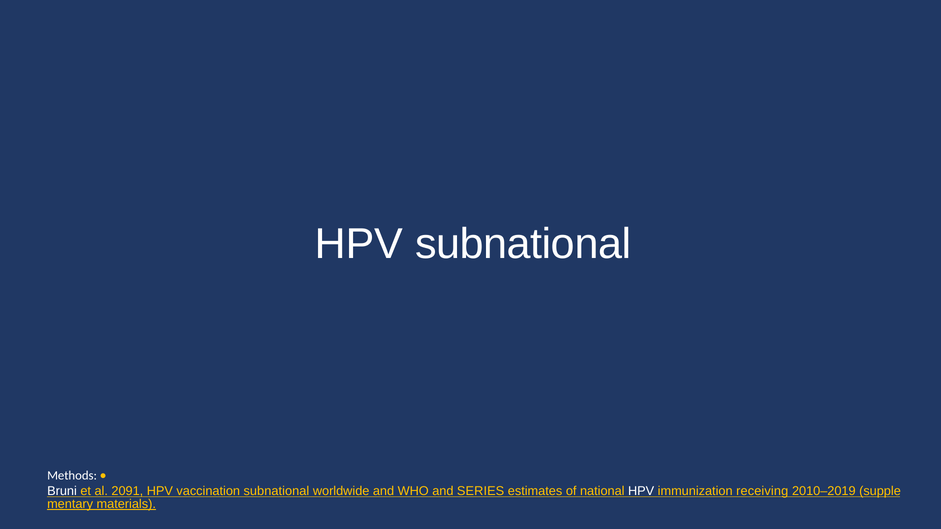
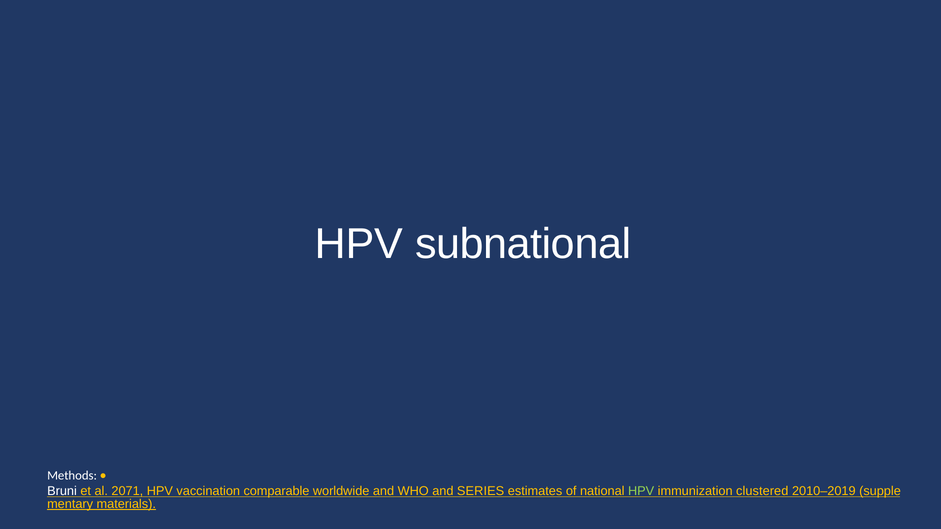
2091: 2091 -> 2071
vaccination subnational: subnational -> comparable
HPV at (641, 491) colour: white -> light green
receiving: receiving -> clustered
